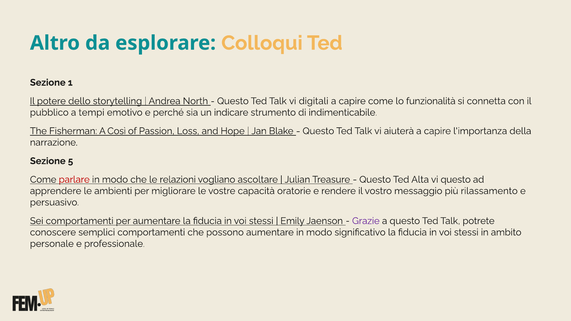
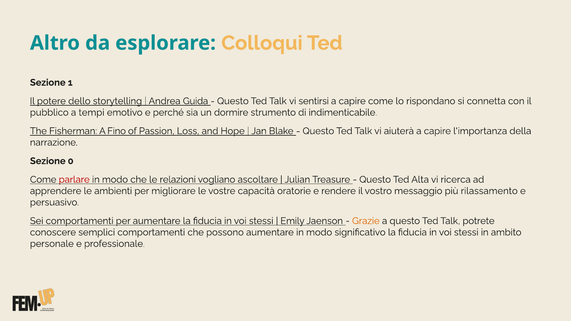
North: North -> Guida
digitali: digitali -> sentirsi
funzionalità: funzionalità -> rispondano
indicare: indicare -> dormire
Così: Così -> Fino
5: 5 -> 0
vi questo: questo -> ricerca
Grazie colour: purple -> orange
